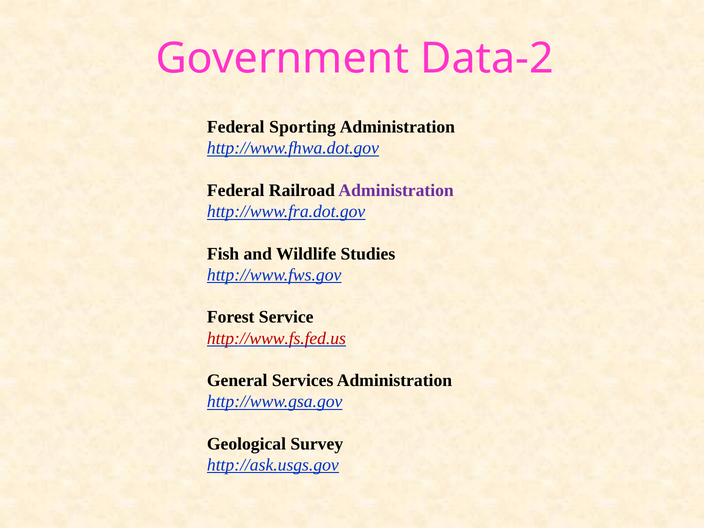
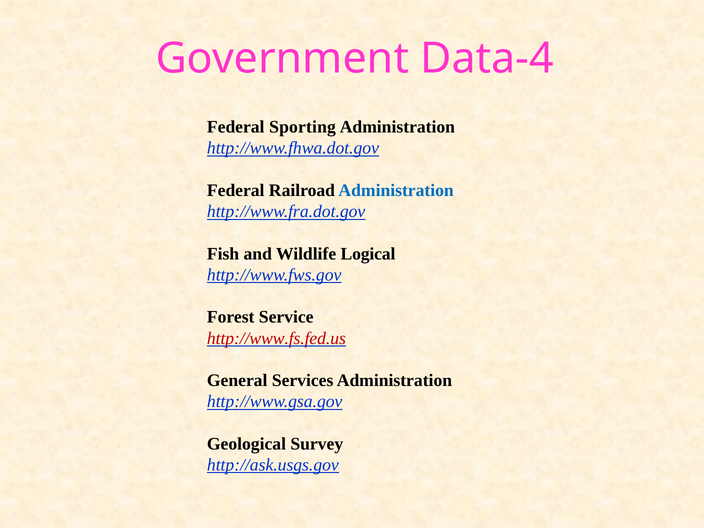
Data-2: Data-2 -> Data-4
Administration at (396, 190) colour: purple -> blue
Studies: Studies -> Logical
